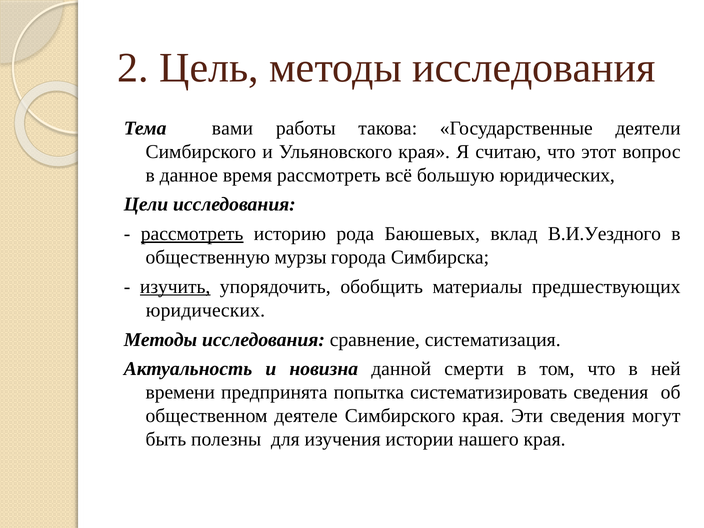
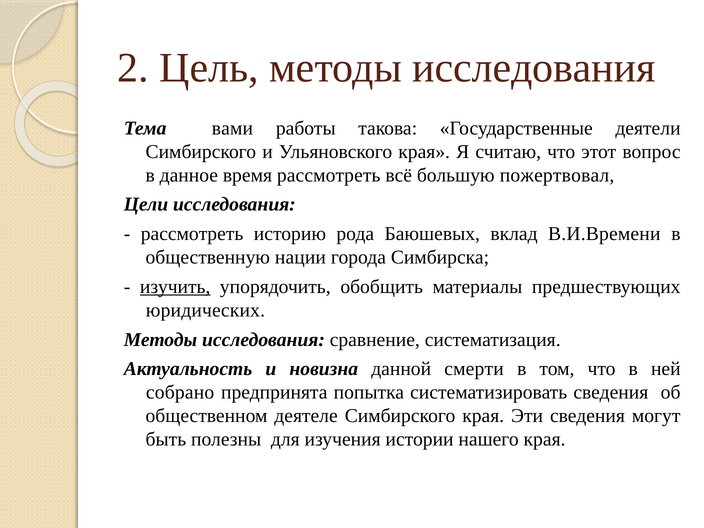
большую юридических: юридических -> пожертвовал
рассмотреть at (192, 234) underline: present -> none
В.И.Уездного: В.И.Уездного -> В.И.Времени
мурзы: мурзы -> нации
времени: времени -> собрано
